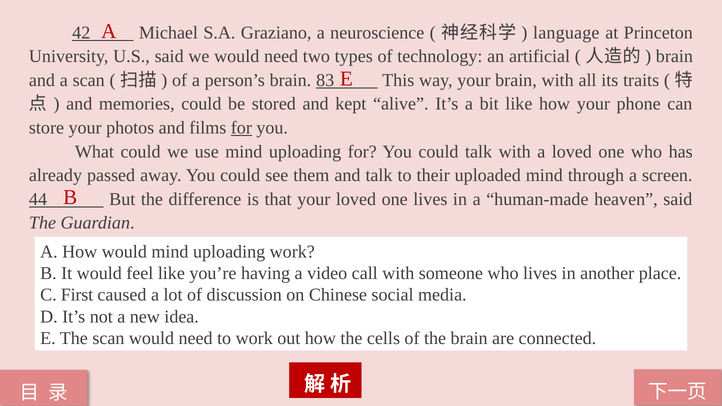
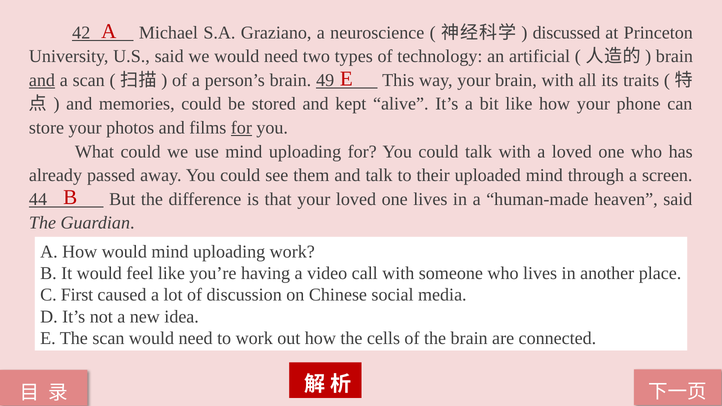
language: language -> discussed
and at (42, 80) underline: none -> present
83: 83 -> 49
